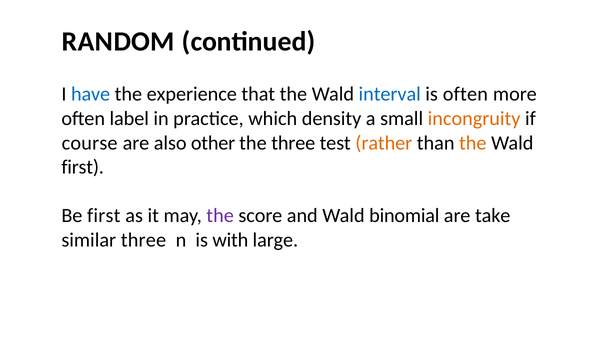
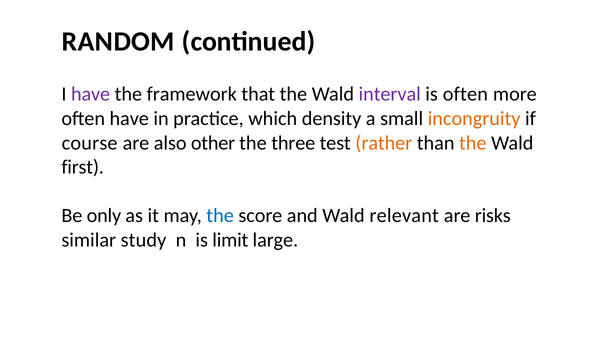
have at (91, 94) colour: blue -> purple
experience: experience -> framework
interval colour: blue -> purple
often label: label -> have
Be first: first -> only
the at (220, 216) colour: purple -> blue
binomial: binomial -> relevant
take: take -> risks
similar three: three -> study
with: with -> limit
